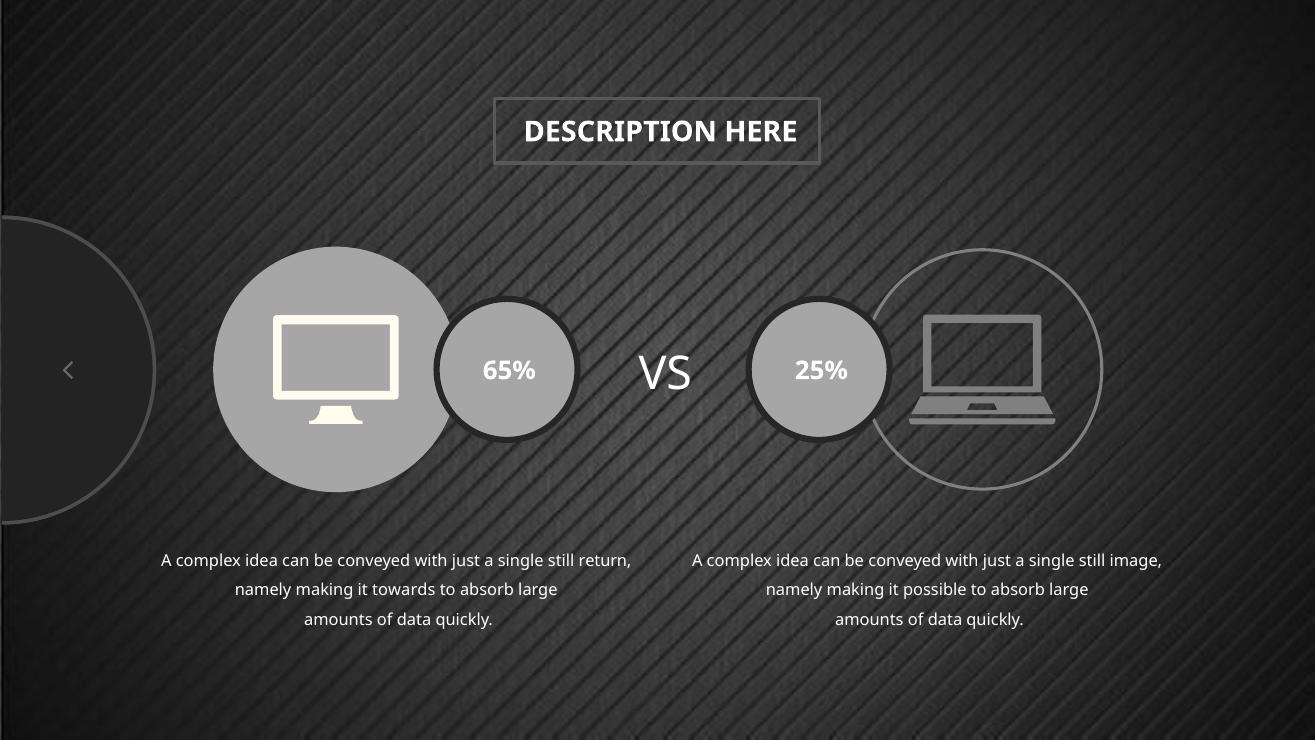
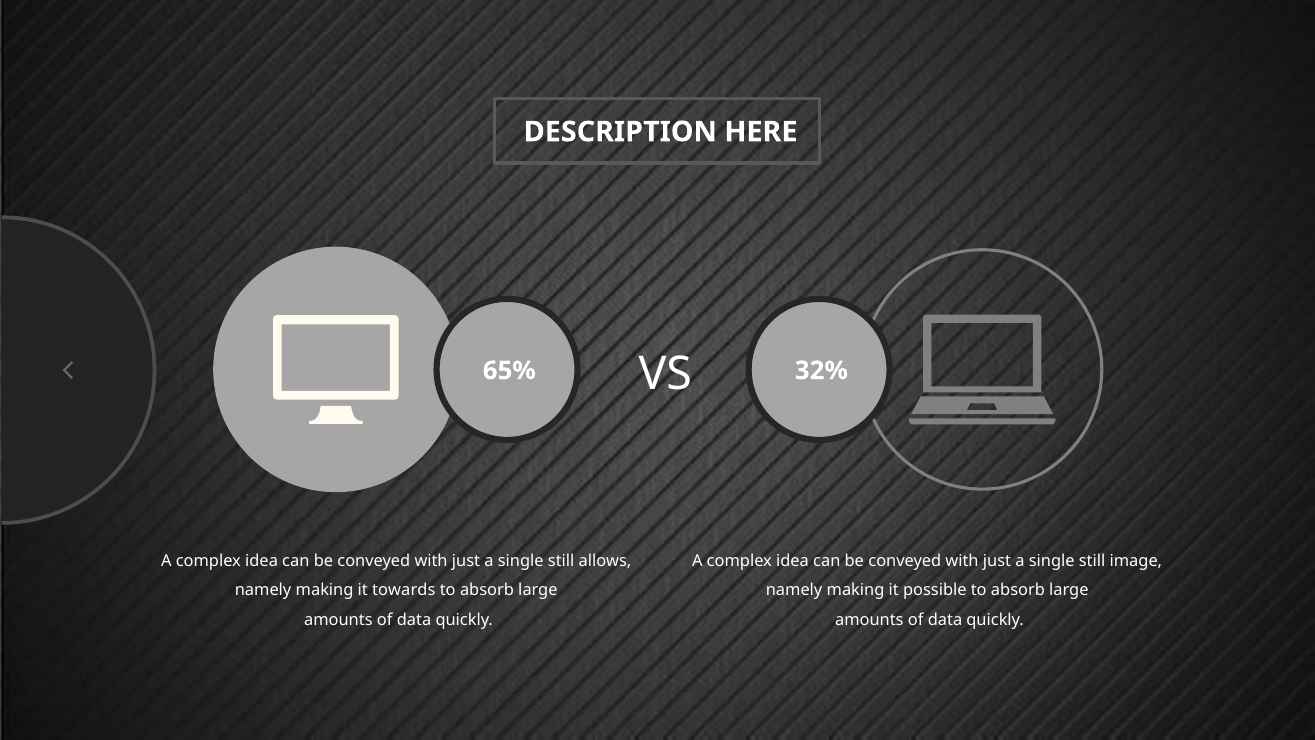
25%: 25% -> 32%
return: return -> allows
